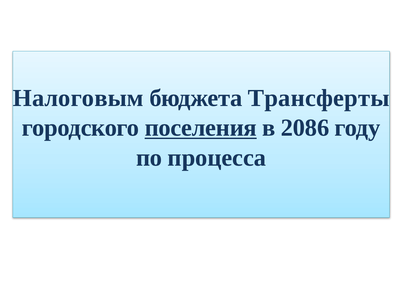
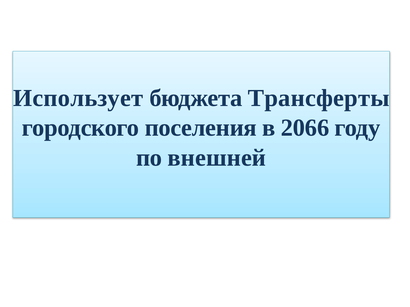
Налоговым: Налоговым -> Использует
поселения underline: present -> none
2086: 2086 -> 2066
процесса: процесса -> внешней
